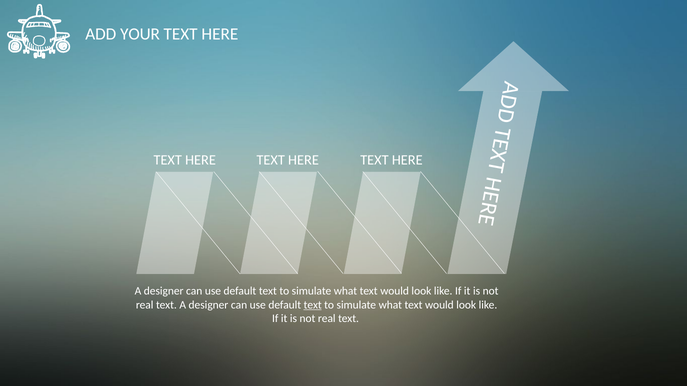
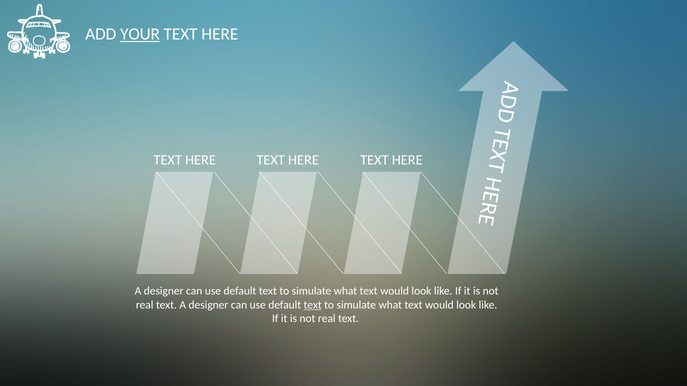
YOUR underline: none -> present
